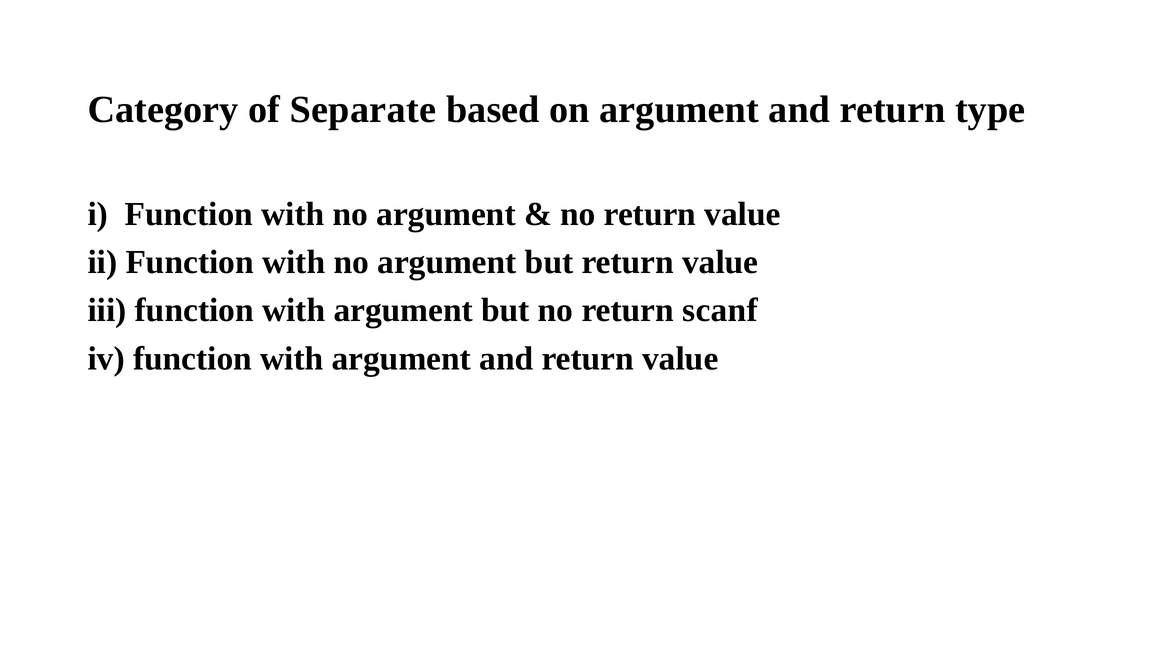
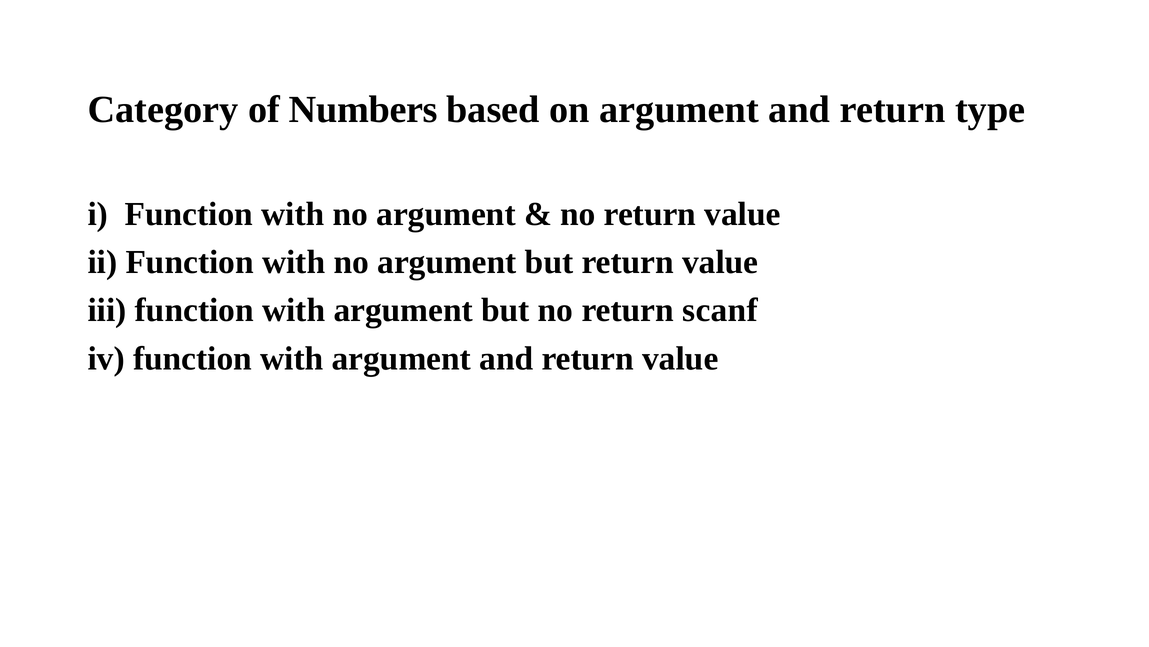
Separate: Separate -> Numbers
